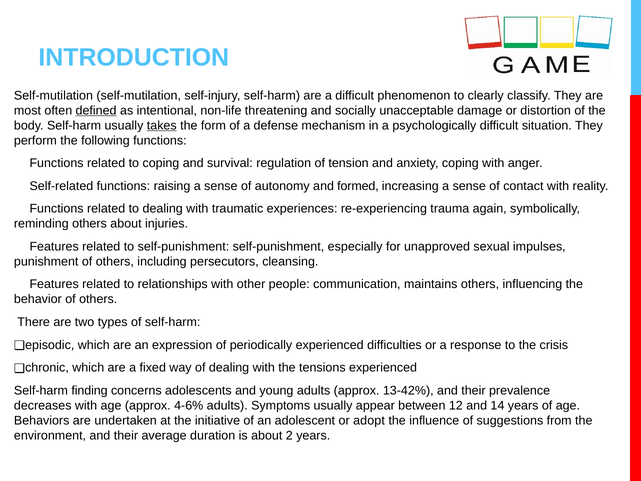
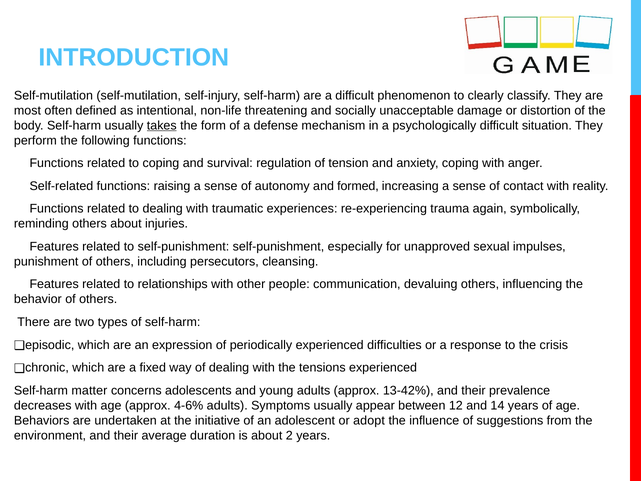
defined underline: present -> none
maintains: maintains -> devaluing
finding: finding -> matter
